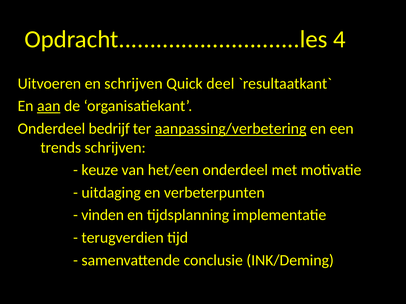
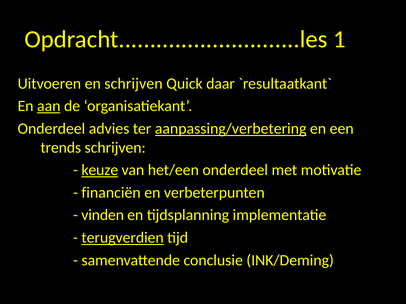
4: 4 -> 1
deel: deel -> daar
bedrijf: bedrijf -> advies
keuze underline: none -> present
uitdaging: uitdaging -> financiën
terugverdien underline: none -> present
